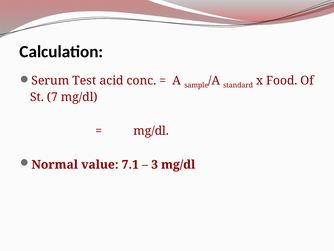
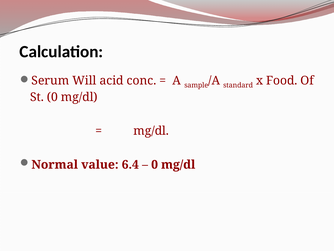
Test: Test -> Will
St 7: 7 -> 0
7.1: 7.1 -> 6.4
3 at (155, 164): 3 -> 0
